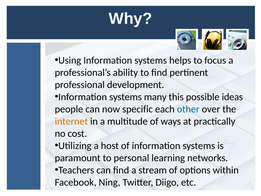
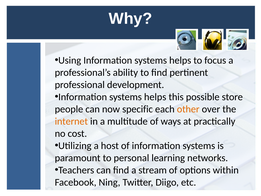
many at (155, 97): many -> helps
ideas: ideas -> store
other colour: blue -> orange
